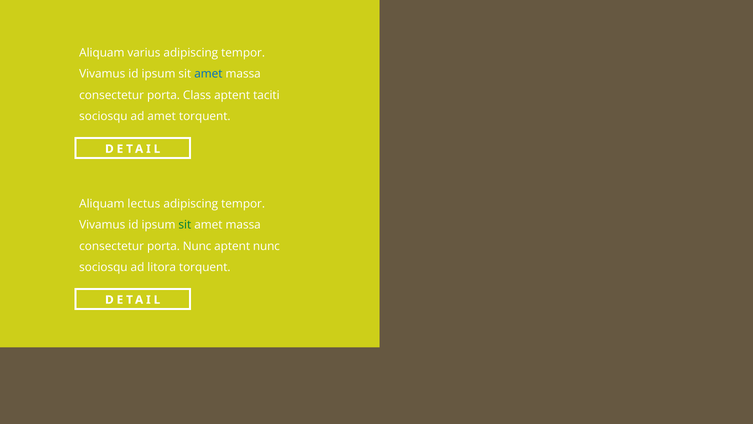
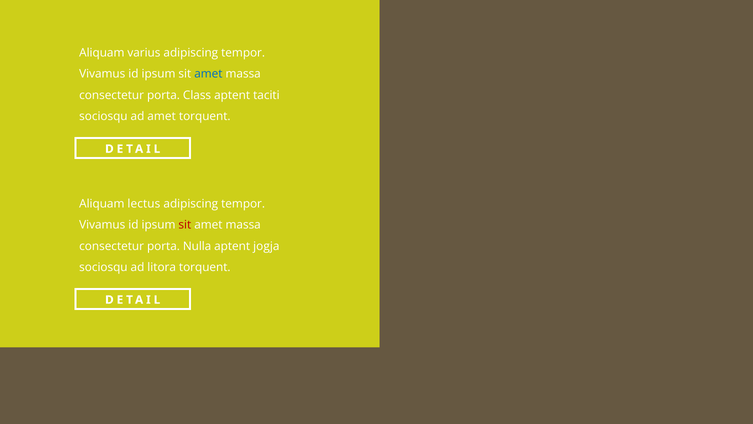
sit at (185, 225) colour: green -> red
porta Nunc: Nunc -> Nulla
aptent nunc: nunc -> jogja
